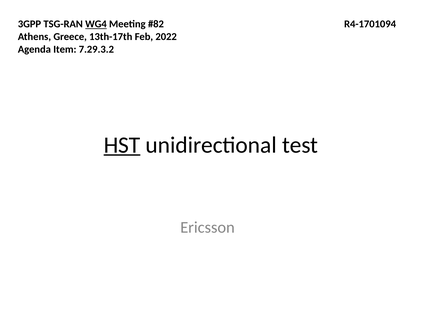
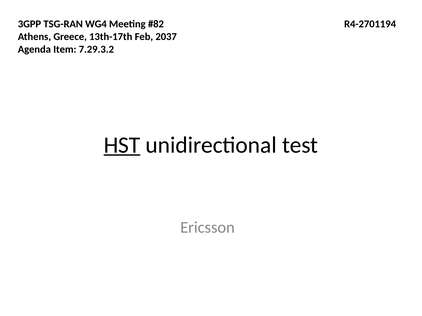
WG4 underline: present -> none
R4-1701094: R4-1701094 -> R4-2701194
2022: 2022 -> 2037
